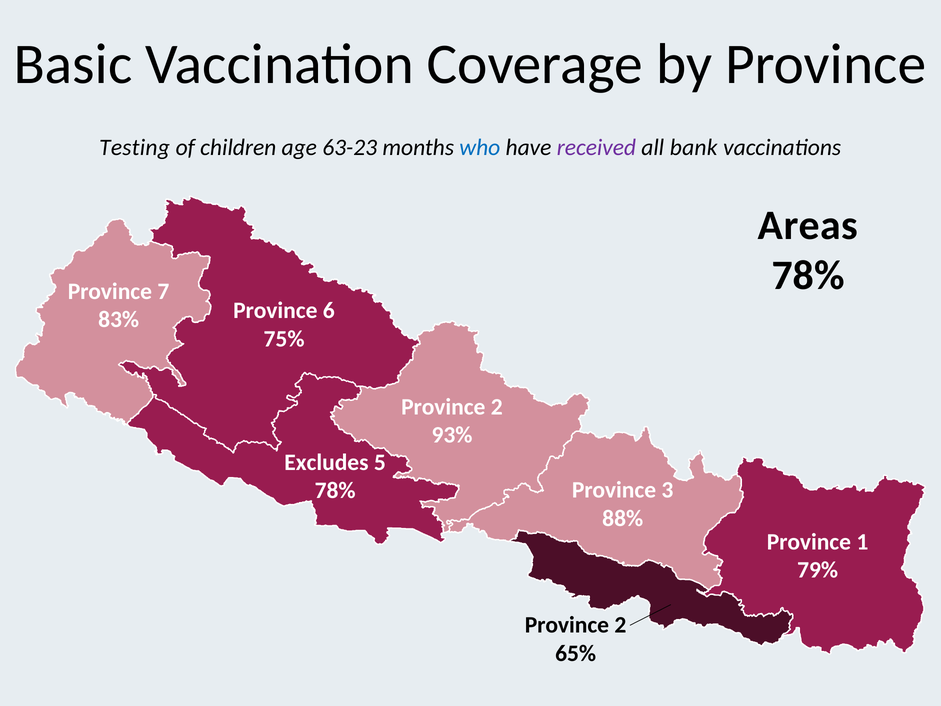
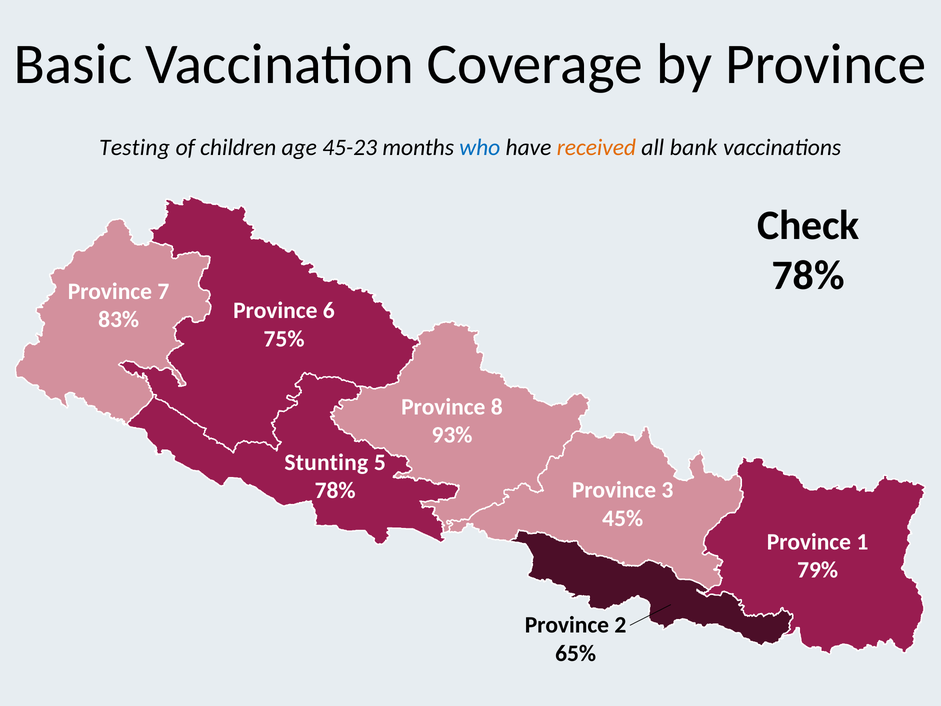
63-23: 63-23 -> 45-23
received colour: purple -> orange
Areas: Areas -> Check
2 at (497, 407): 2 -> 8
Excludes: Excludes -> Stunting
88%: 88% -> 45%
